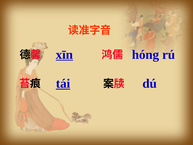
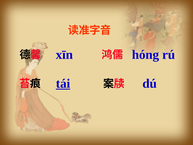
xīn underline: present -> none
